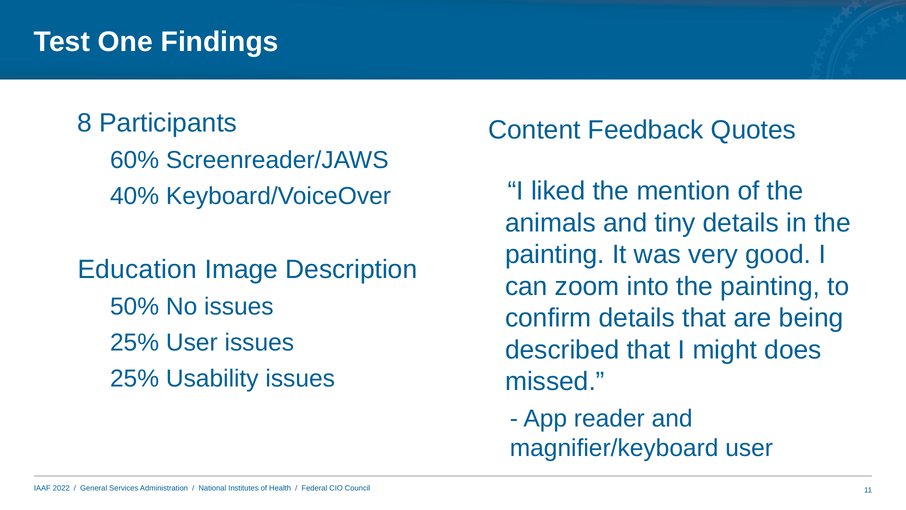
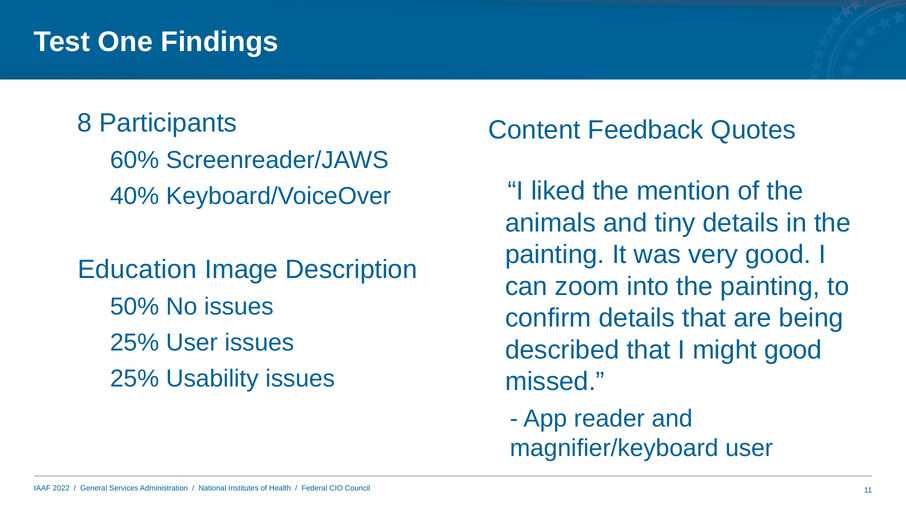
might does: does -> good
